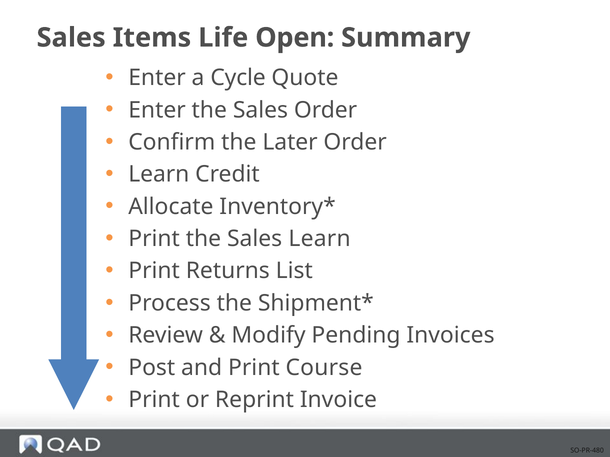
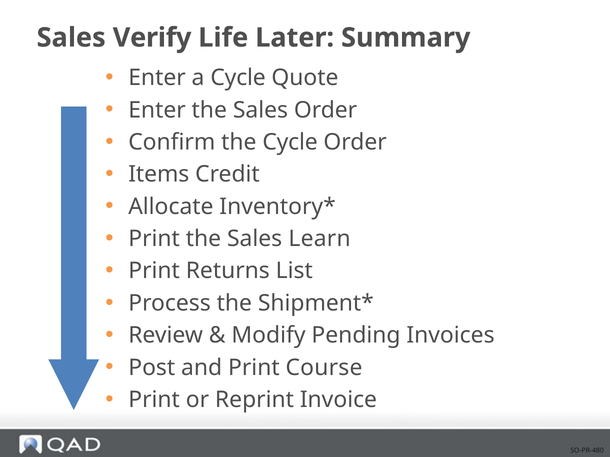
Items: Items -> Verify
Open: Open -> Later
the Later: Later -> Cycle
Learn at (159, 175): Learn -> Items
